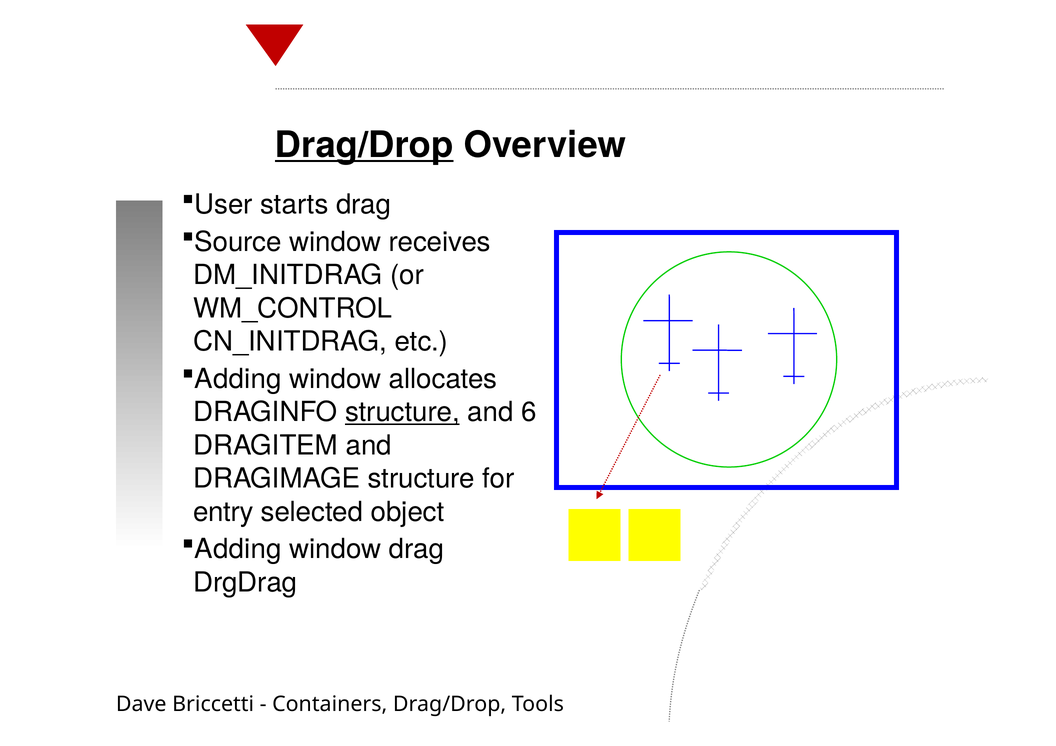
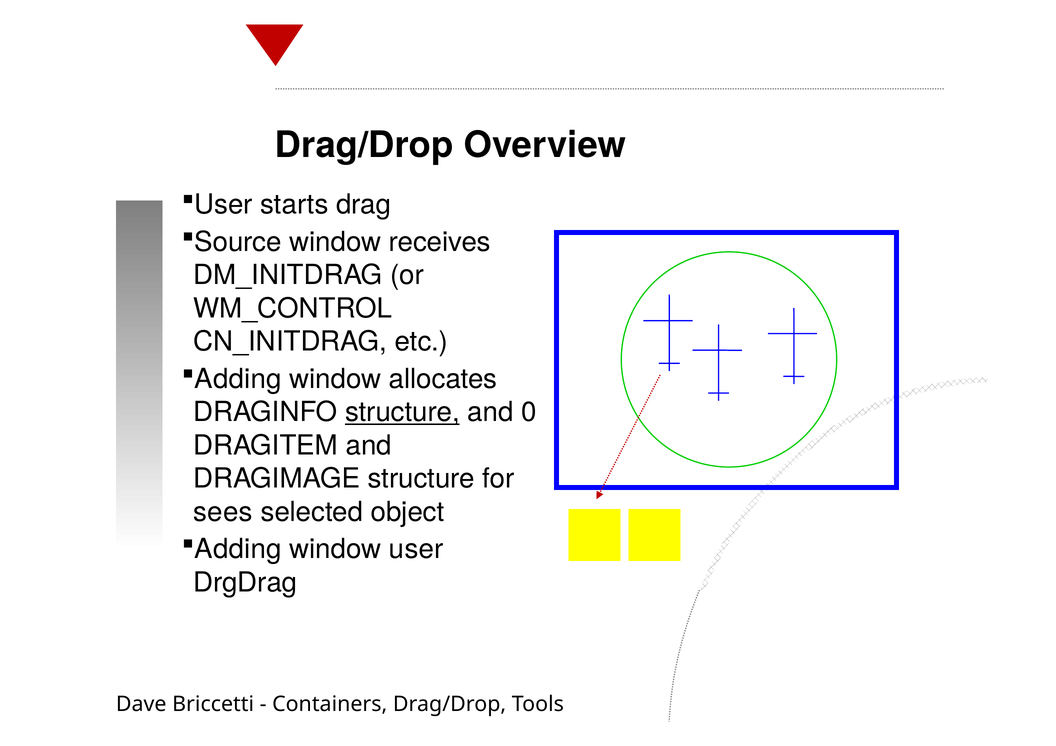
Drag/Drop at (364, 145) underline: present -> none
6: 6 -> 0
entry: entry -> sees
window drag: drag -> user
